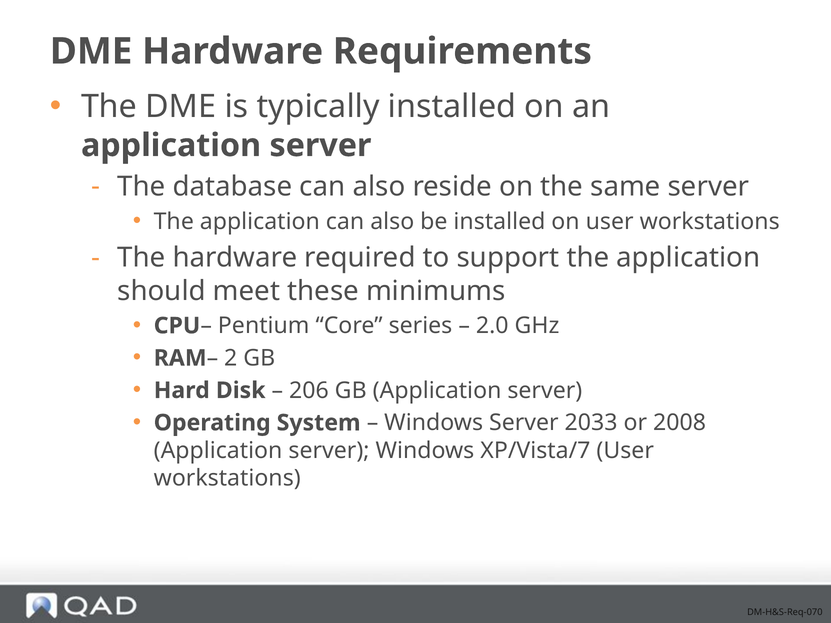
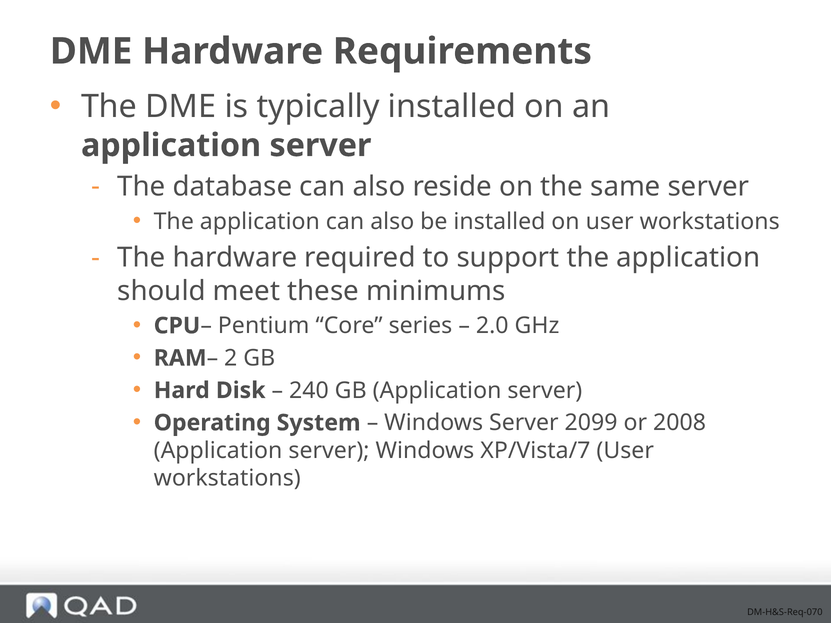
206: 206 -> 240
2033: 2033 -> 2099
